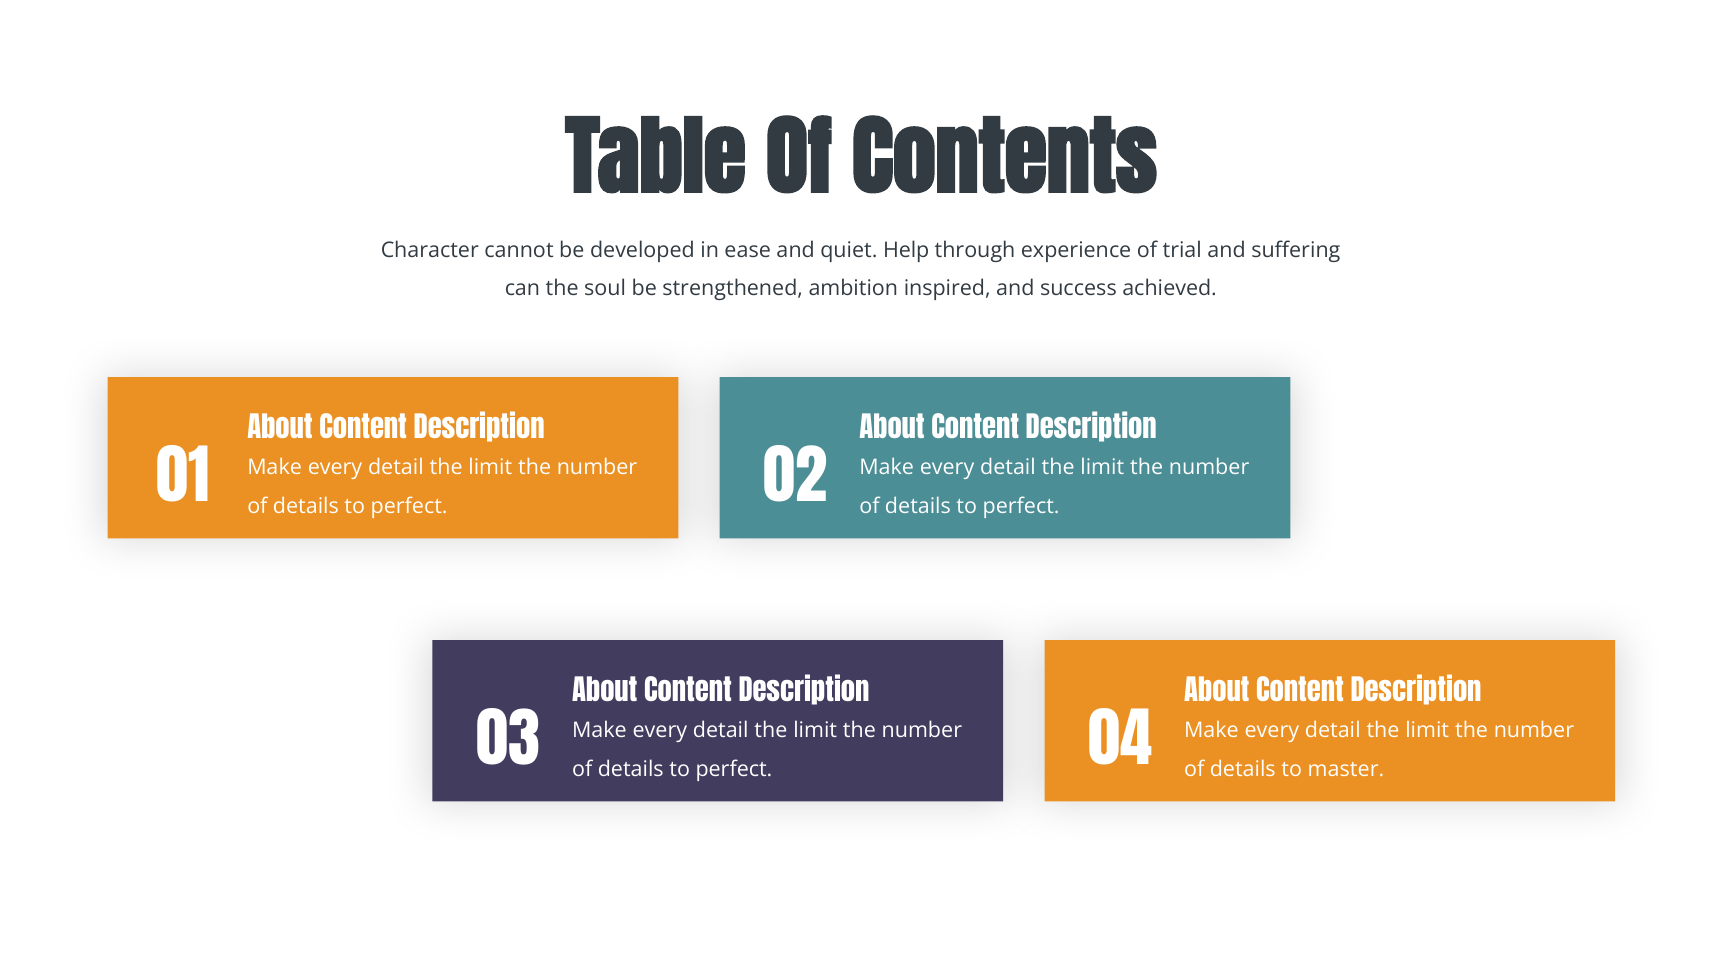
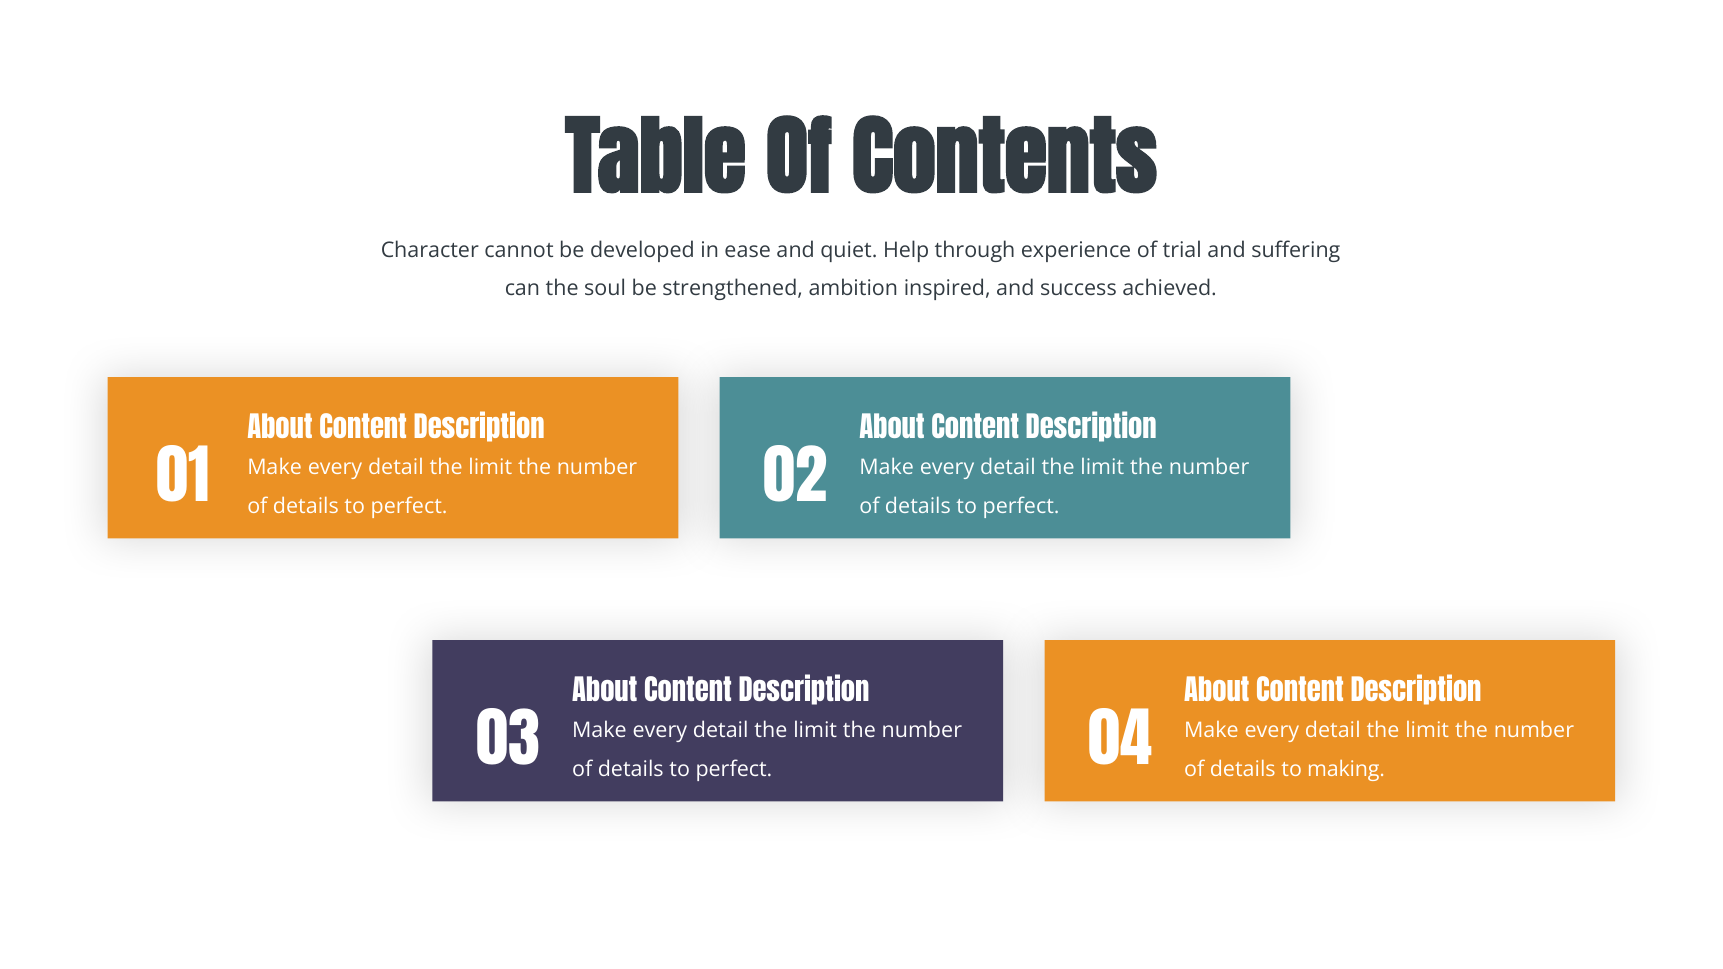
master: master -> making
